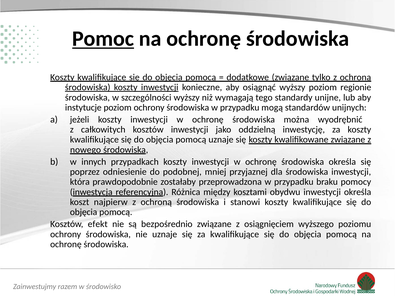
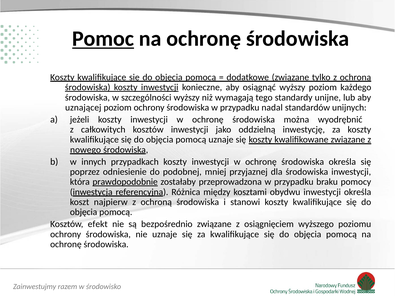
regionie: regionie -> każdego
instytucje: instytucje -> uznającej
mogą: mogą -> nadal
prawdopodobnie underline: none -> present
